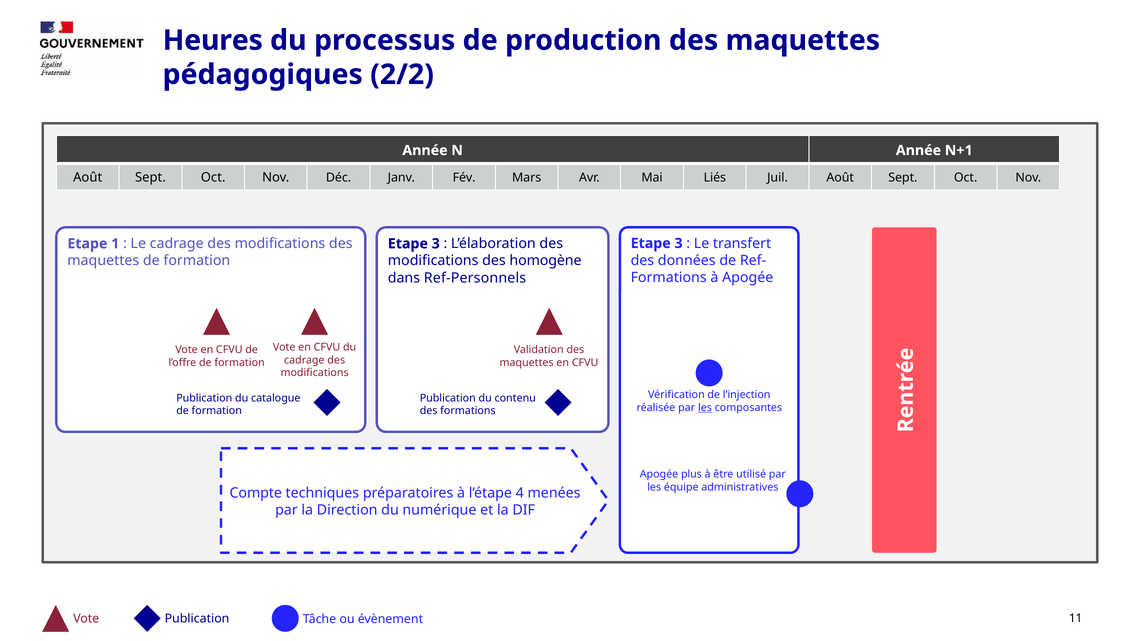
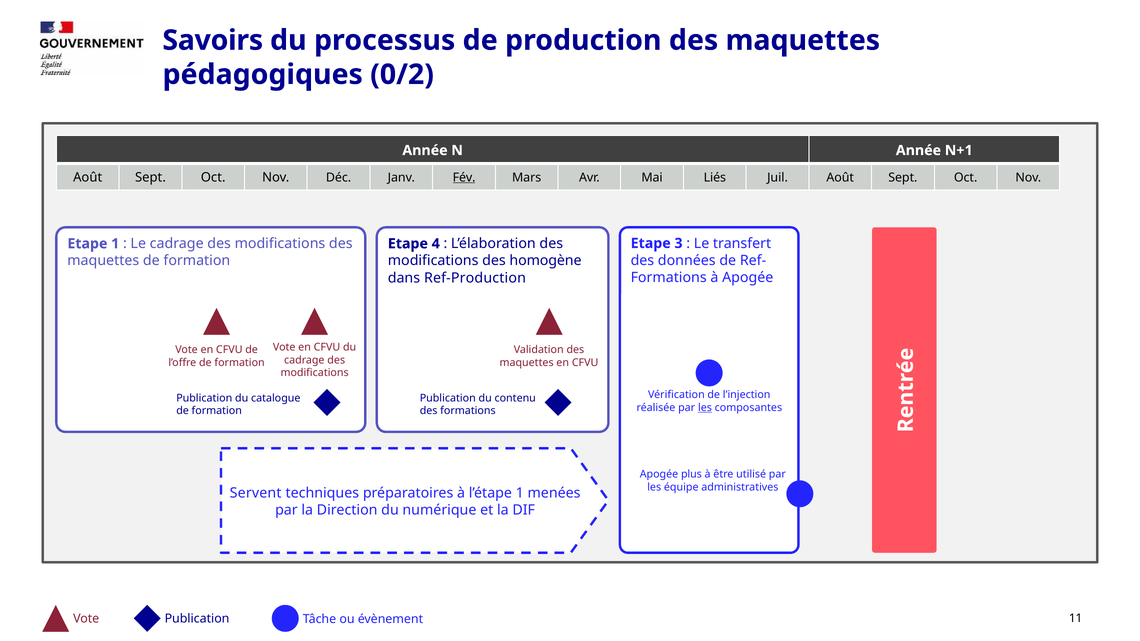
Heures: Heures -> Savoirs
2/2: 2/2 -> 0/2
Fév underline: none -> present
3 at (436, 244): 3 -> 4
Ref-Personnels: Ref-Personnels -> Ref-Production
Compte: Compte -> Servent
l’étape 4: 4 -> 1
